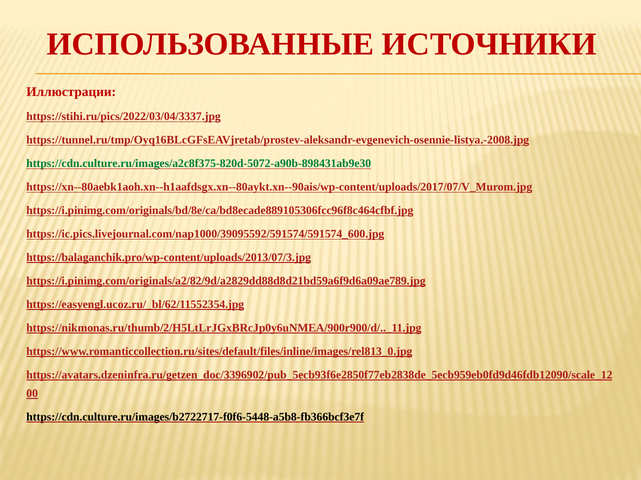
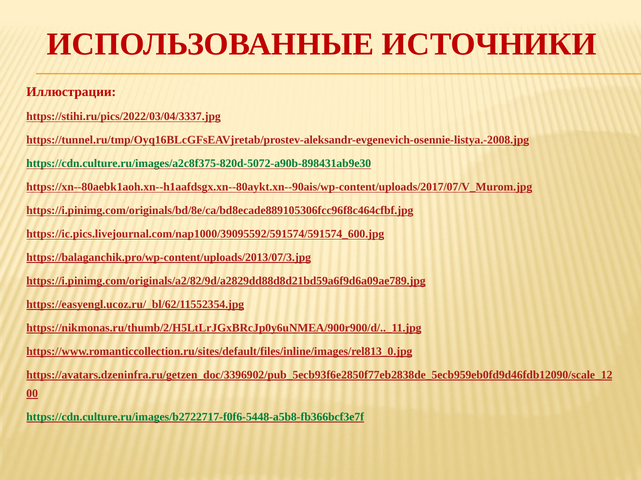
https://cdn.culture.ru/images/b2722717-f0f6-5448-a5b8-fb366bcf3e7f colour: black -> green
